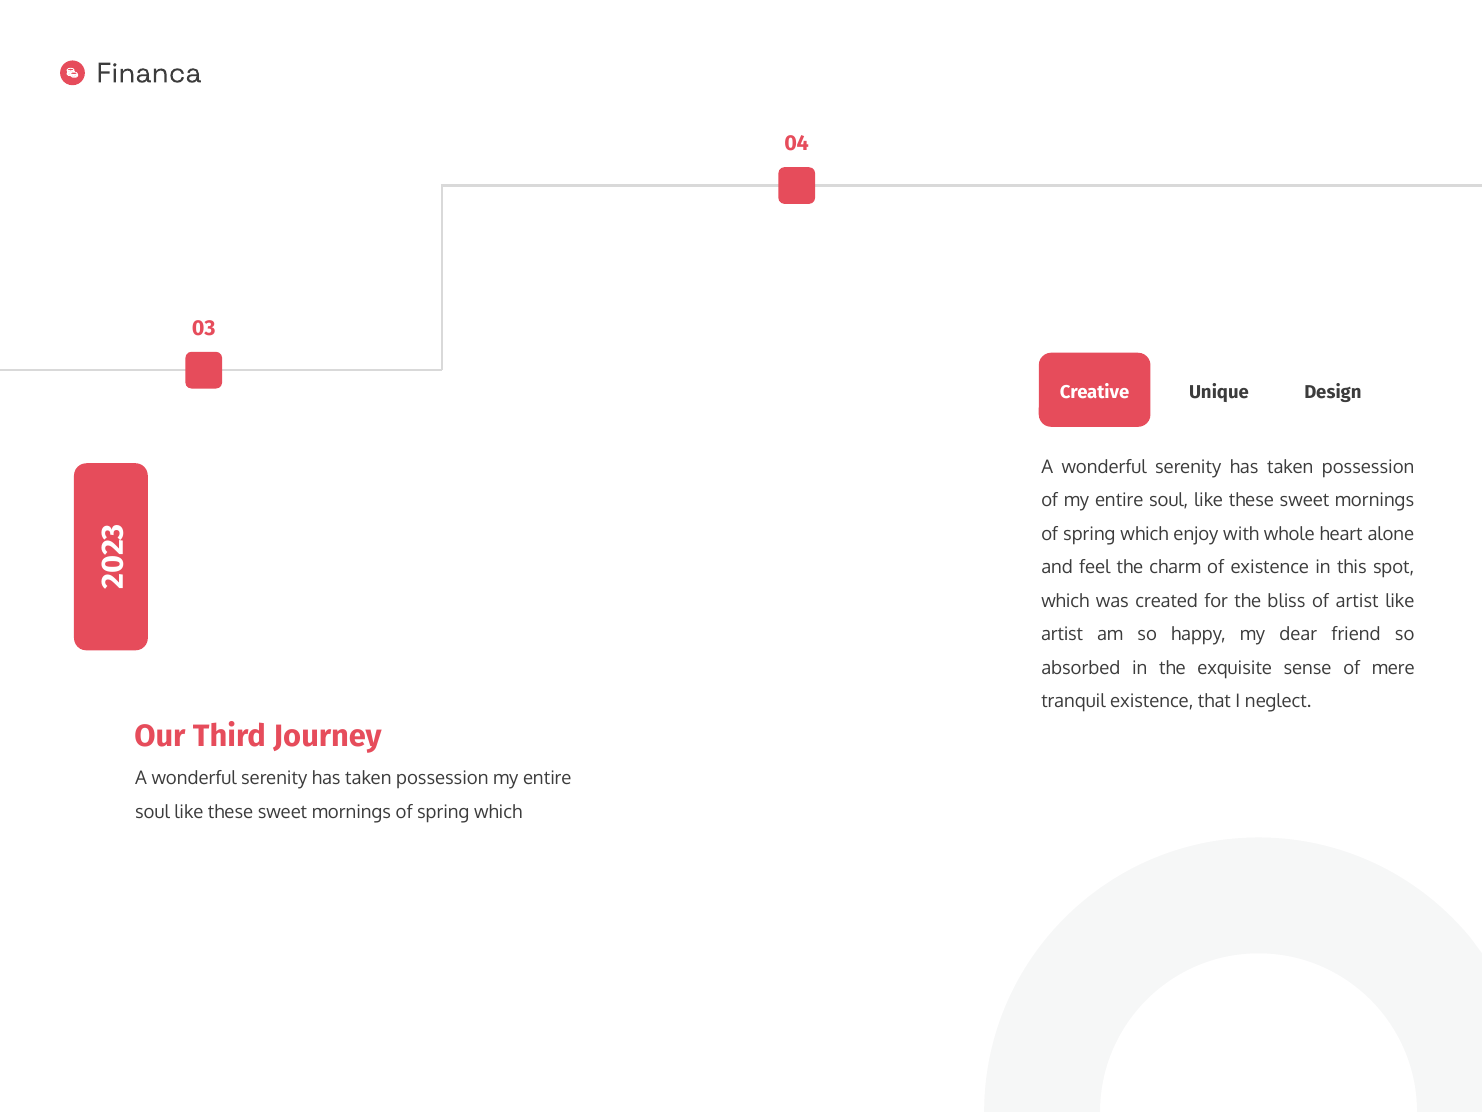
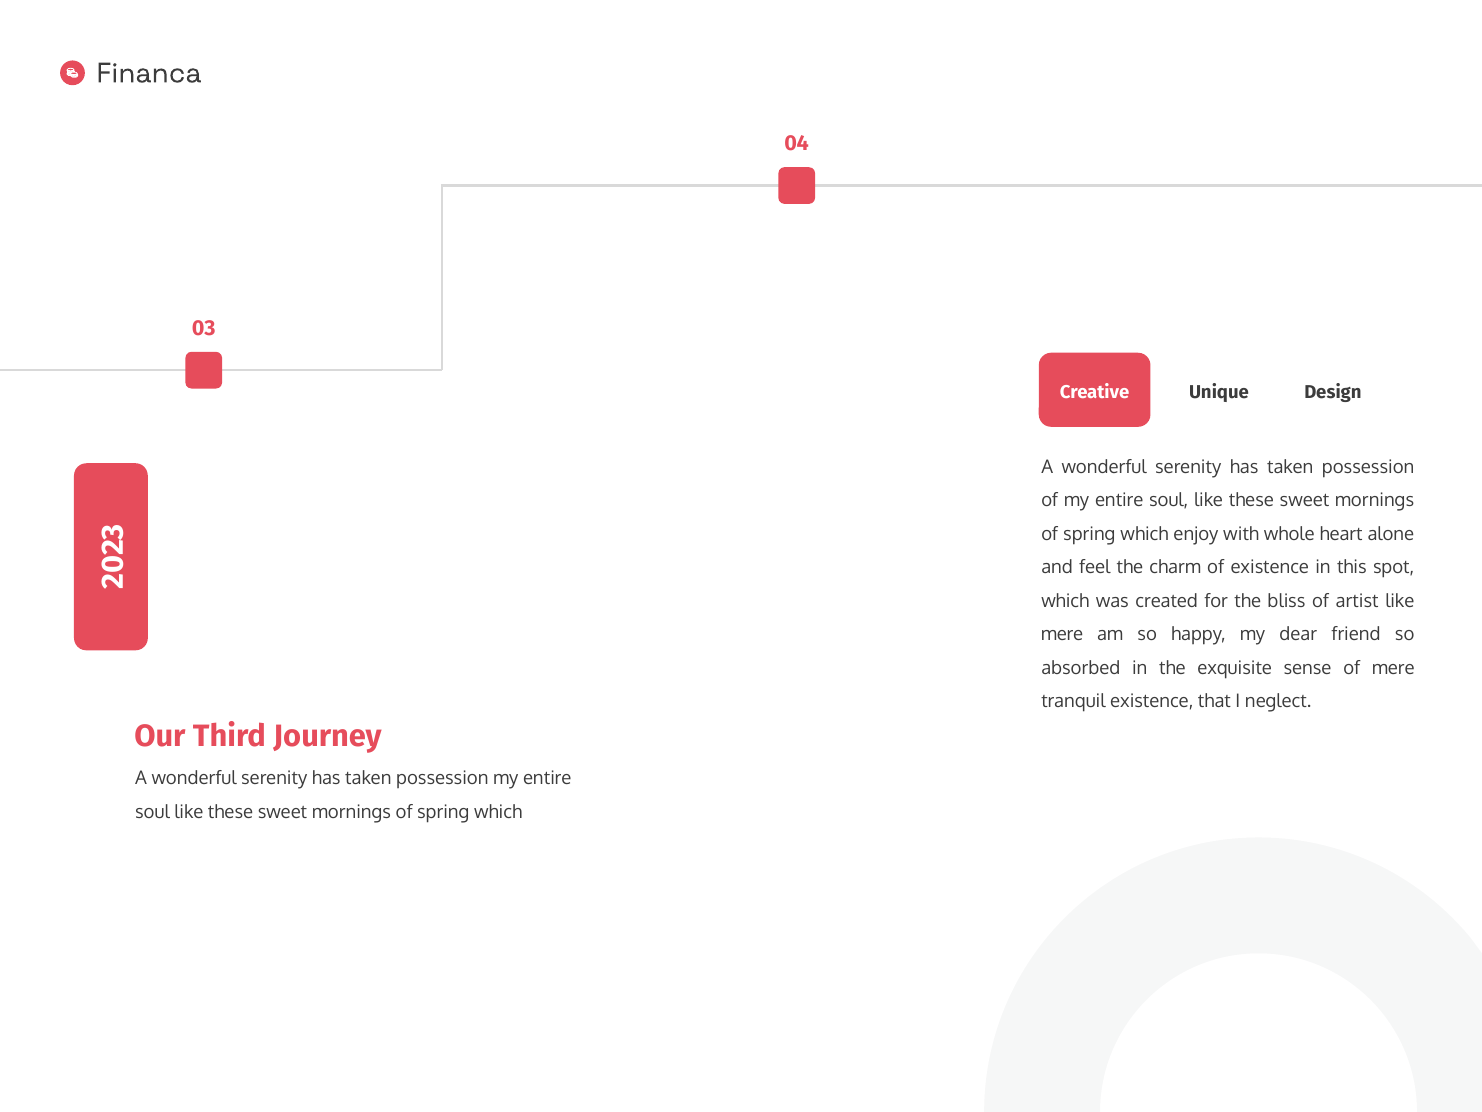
artist at (1062, 634): artist -> mere
